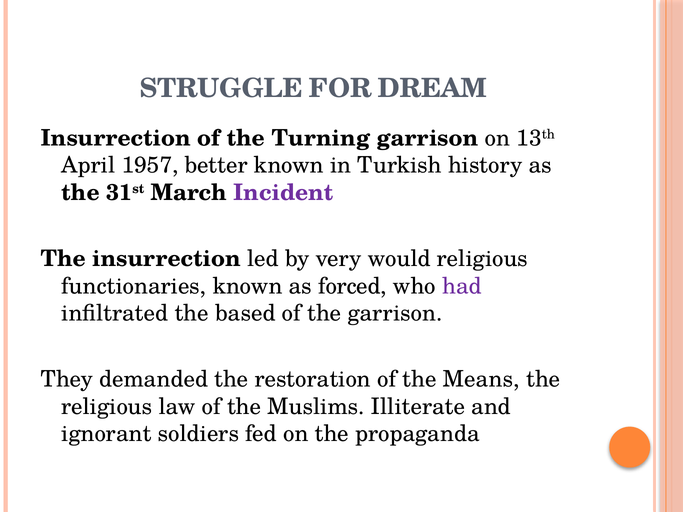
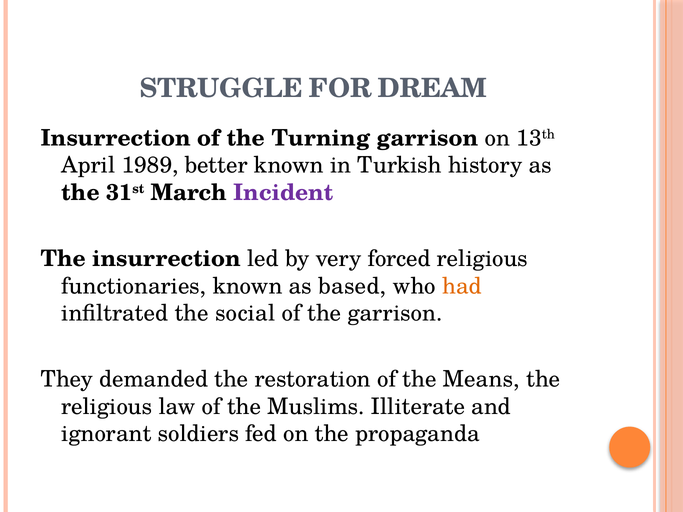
1957: 1957 -> 1989
would: would -> forced
forced: forced -> based
had colour: purple -> orange
based: based -> social
